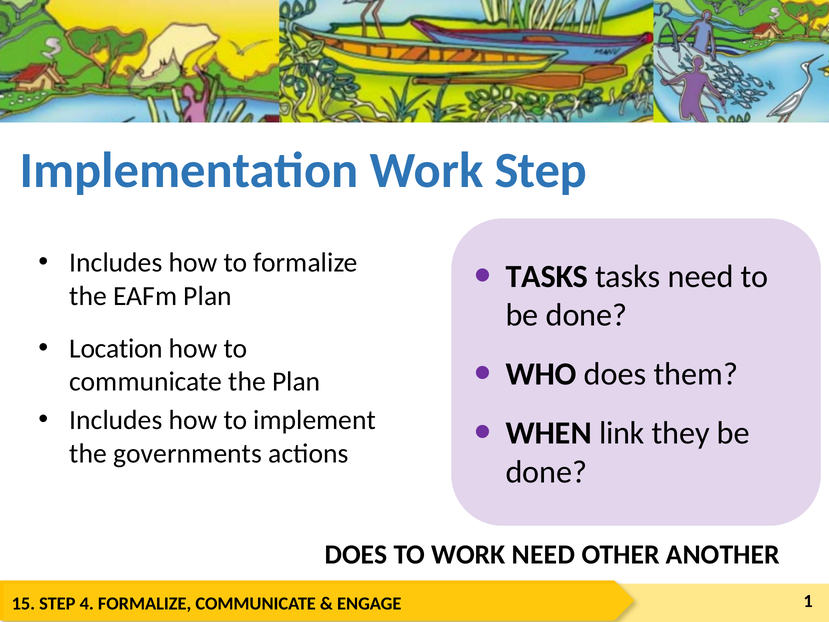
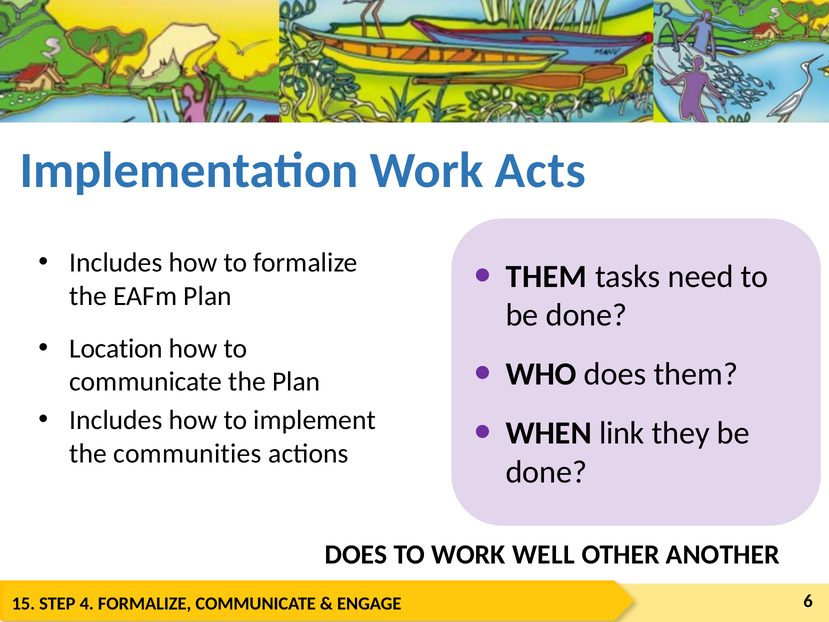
Work Step: Step -> Acts
TASKS at (547, 277): TASKS -> THEM
governments: governments -> communities
WORK NEED: NEED -> WELL
1: 1 -> 6
